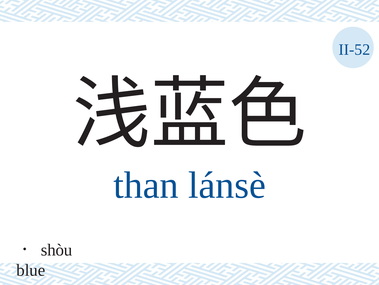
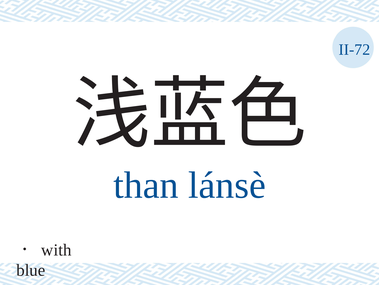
II-52: II-52 -> II-72
shòu: shòu -> with
